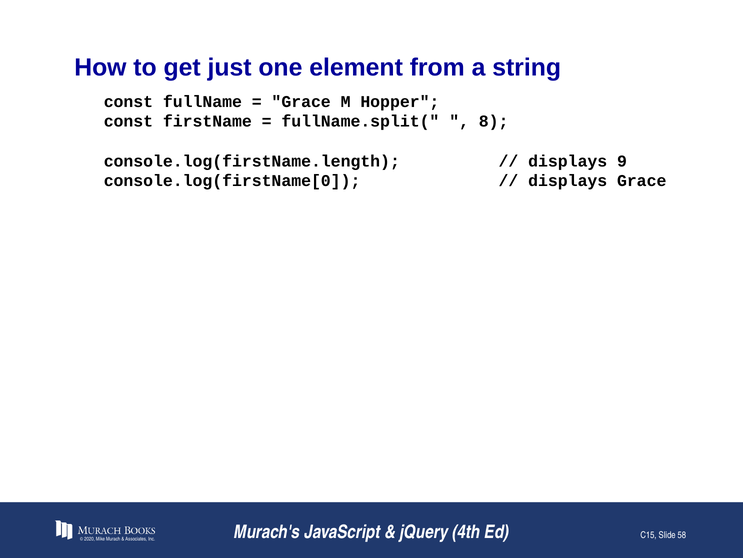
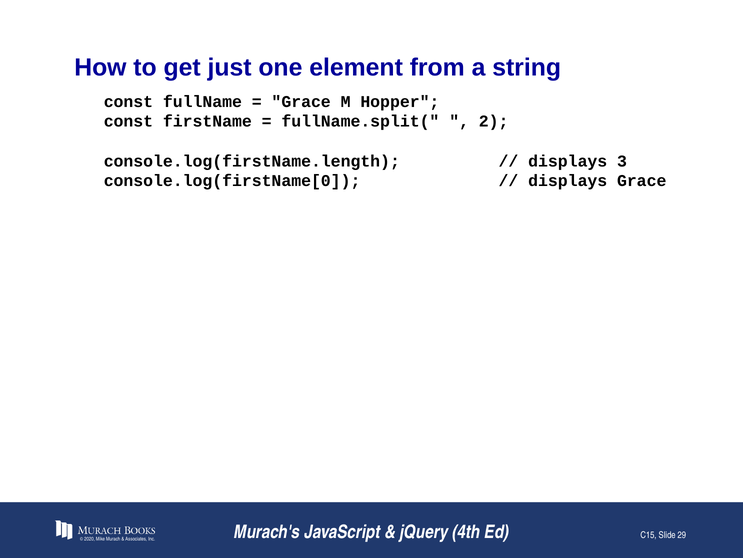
8: 8 -> 2
9: 9 -> 3
58: 58 -> 29
